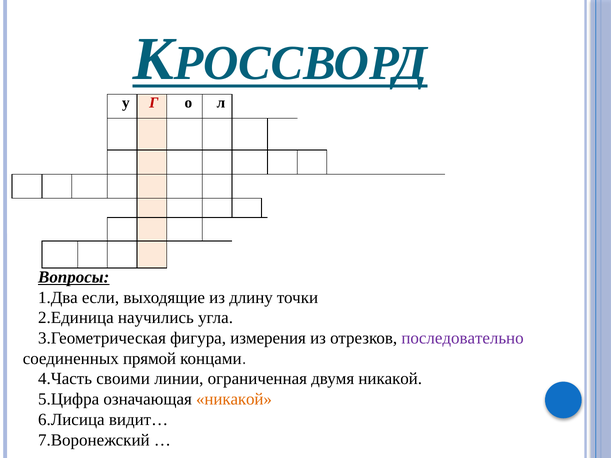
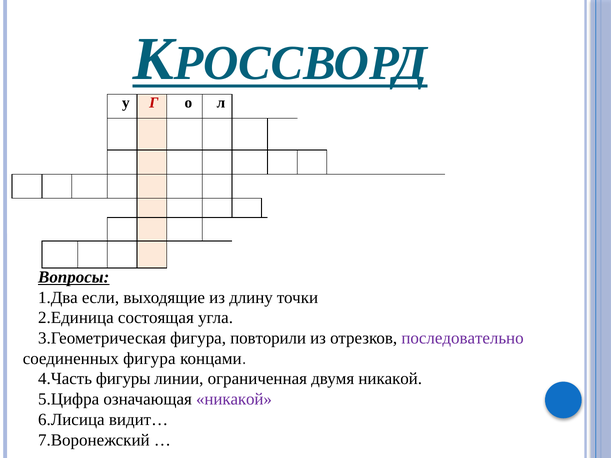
научились: научились -> состоящая
измерения: измерения -> повторили
соединенных прямой: прямой -> фигура
своими: своими -> фигуры
никакой at (234, 399) colour: orange -> purple
